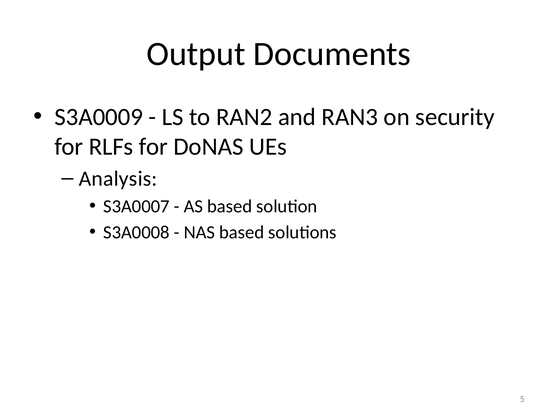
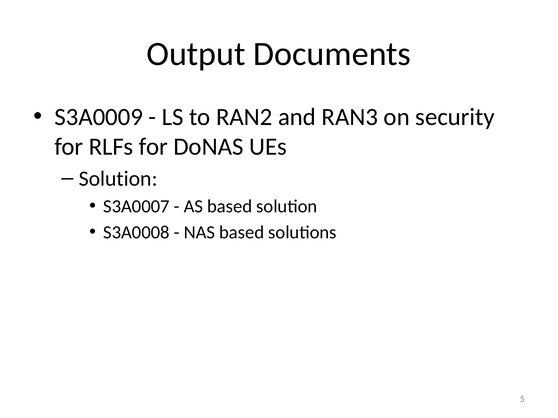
Analysis at (118, 179): Analysis -> Solution
